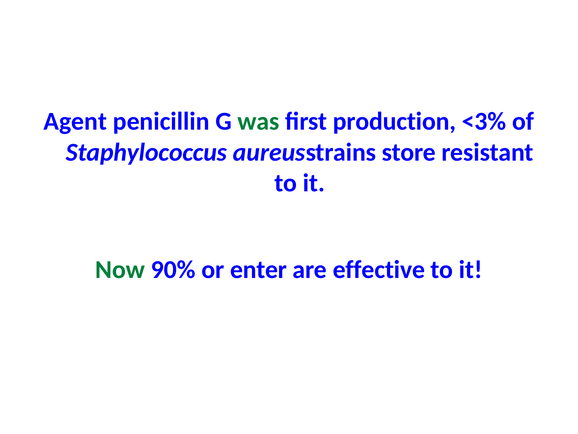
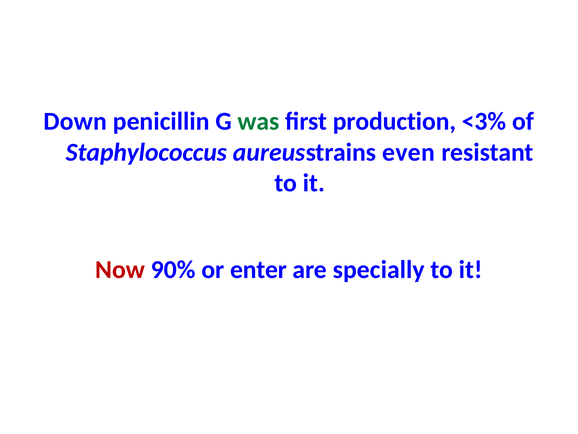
Agent: Agent -> Down
store: store -> even
Now colour: green -> red
effective: effective -> specially
